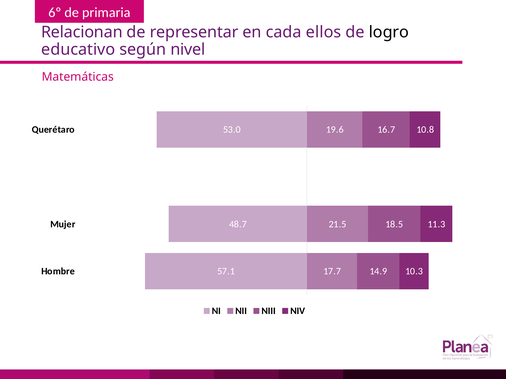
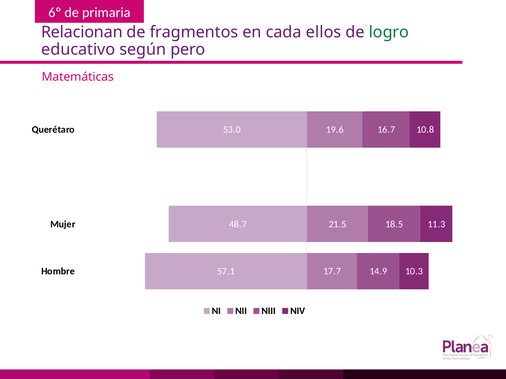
representar: representar -> fragmentos
logro colour: black -> green
nivel: nivel -> pero
